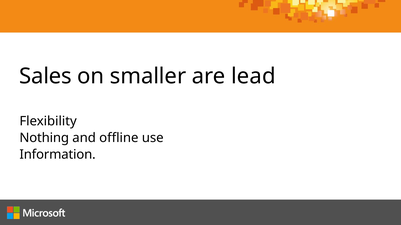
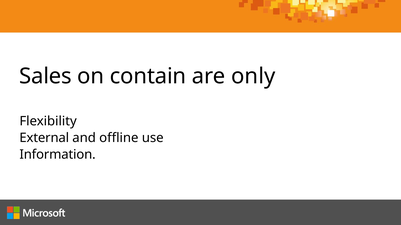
smaller: smaller -> contain
lead: lead -> only
Nothing: Nothing -> External
